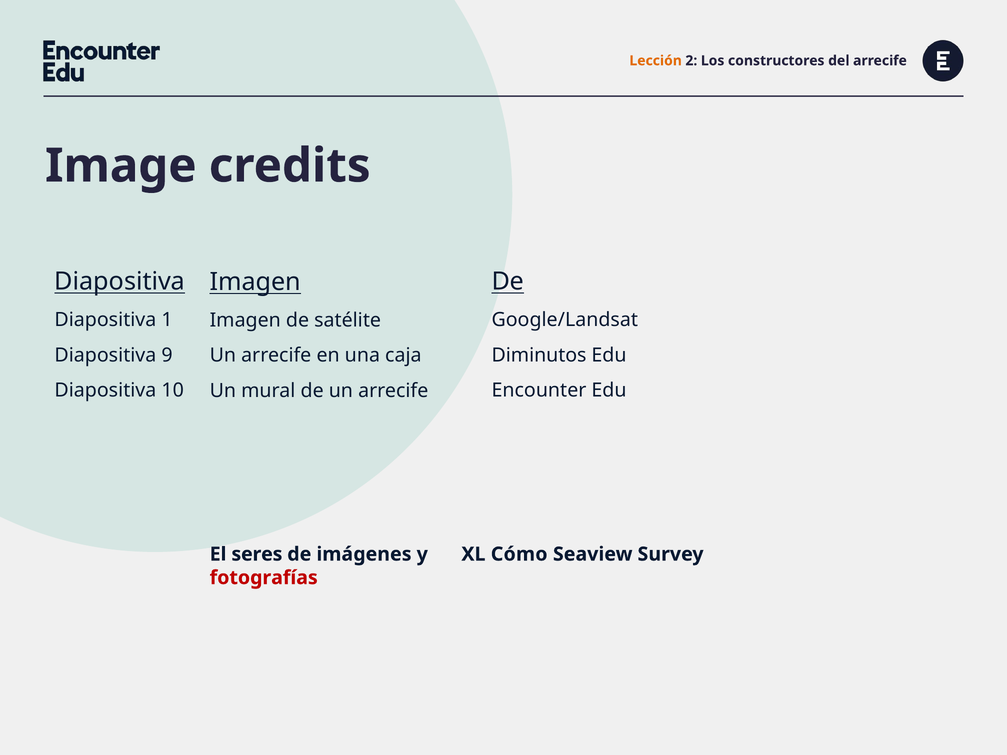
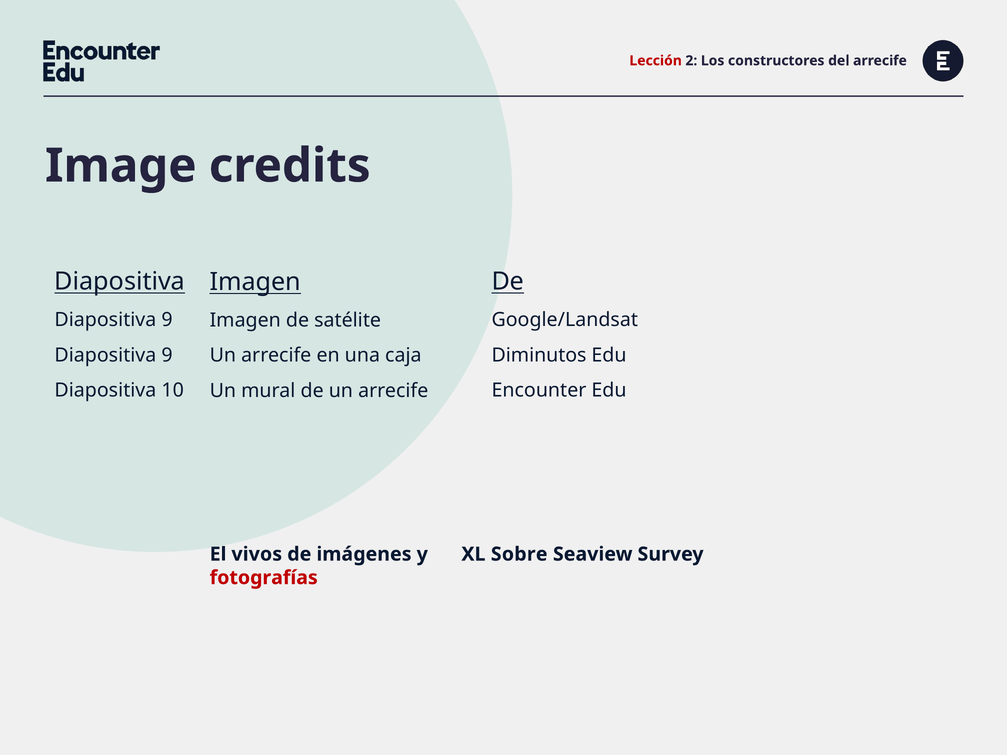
Lección colour: orange -> red
1 at (167, 320): 1 -> 9
seres: seres -> vivos
Cómo: Cómo -> Sobre
